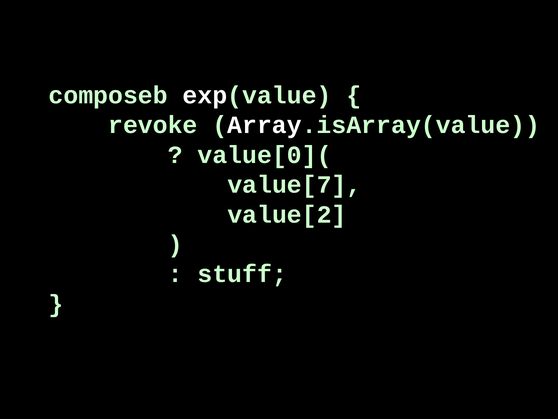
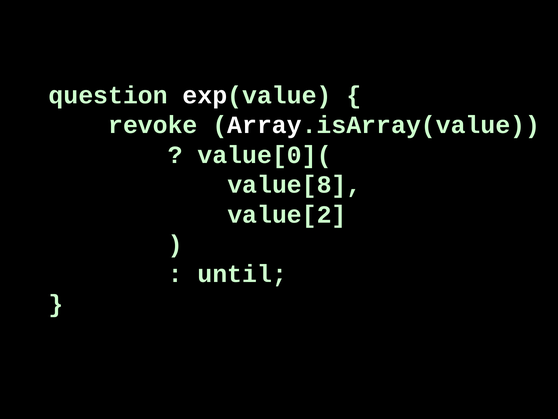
composeb: composeb -> question
value[7: value[7 -> value[8
stuff: stuff -> until
